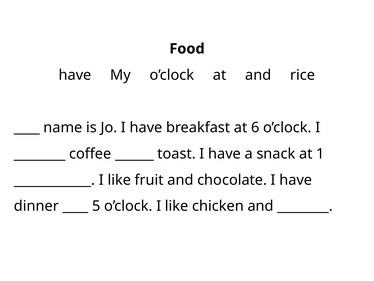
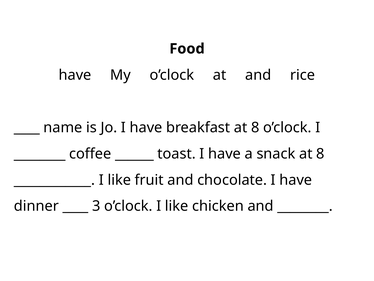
breakfast at 6: 6 -> 8
snack at 1: 1 -> 8
5: 5 -> 3
